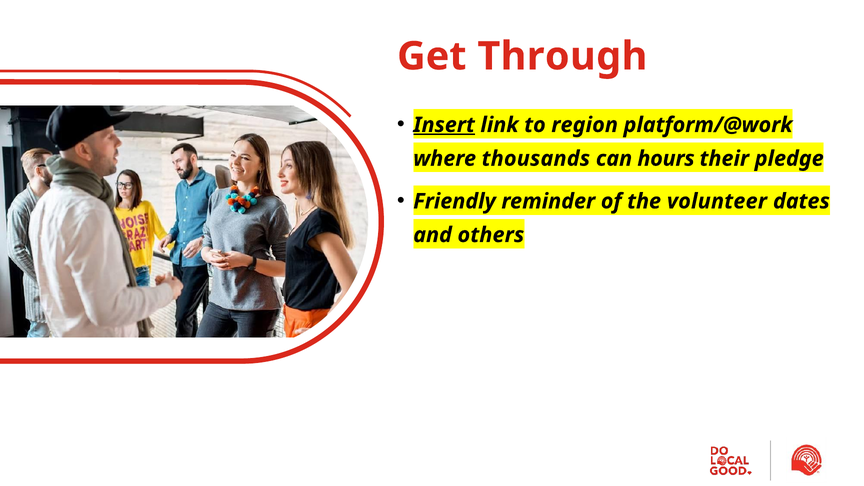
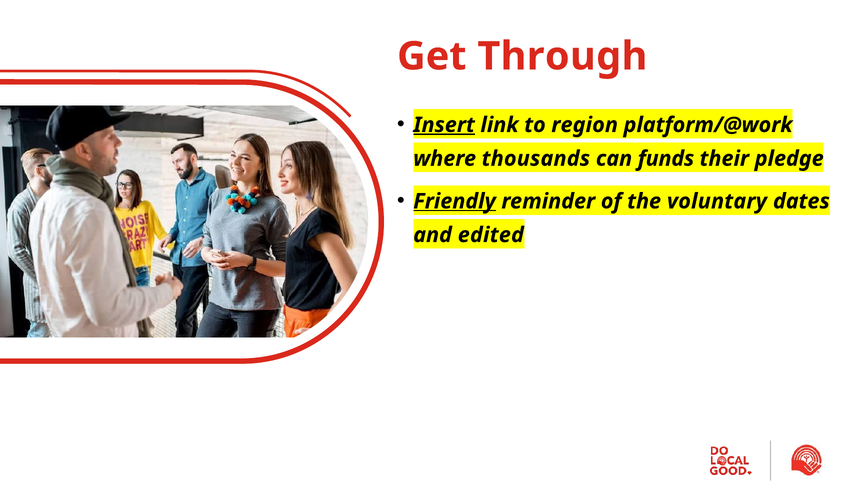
hours: hours -> funds
Friendly underline: none -> present
volunteer: volunteer -> voluntary
others: others -> edited
